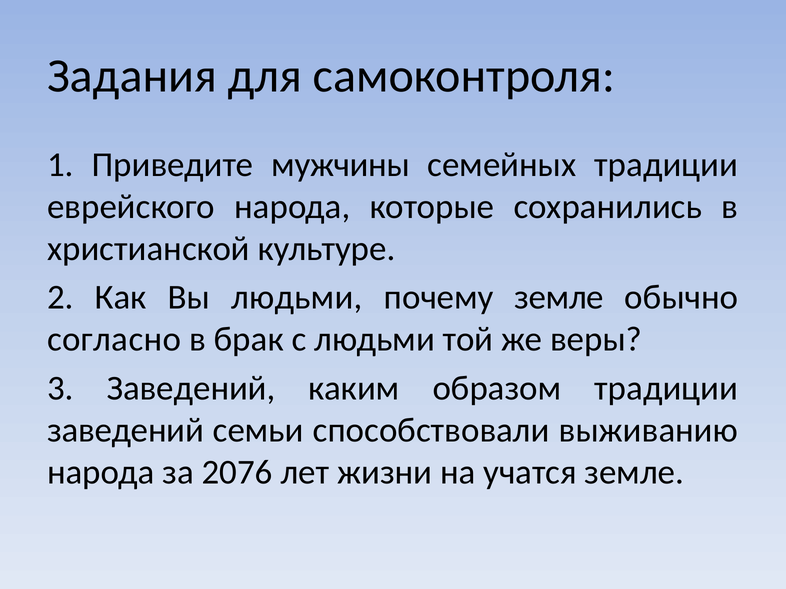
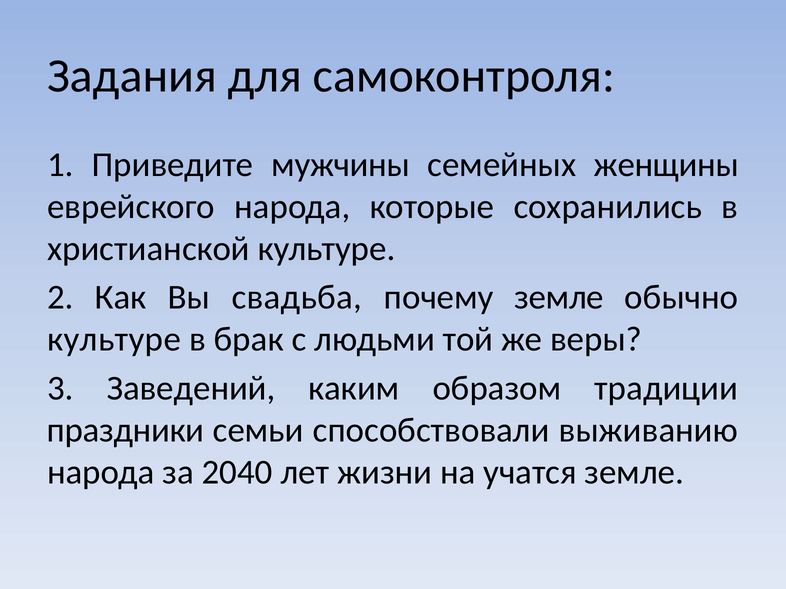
семейных традиции: традиции -> женщины
Вы людьми: людьми -> свадьба
согласно at (114, 340): согласно -> культуре
заведений at (126, 430): заведений -> праздники
2076: 2076 -> 2040
